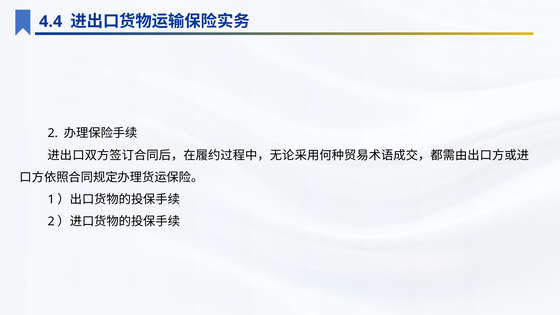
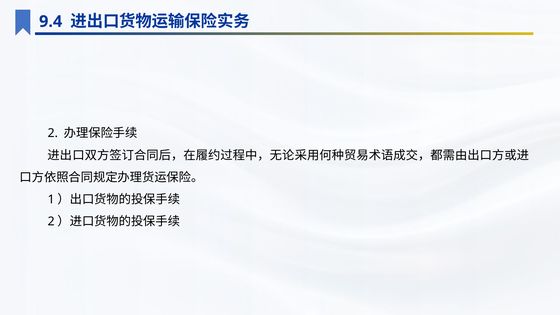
4.4: 4.4 -> 9.4
